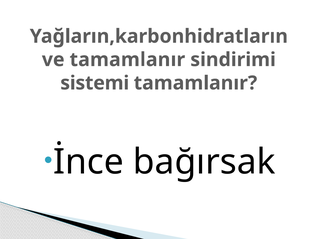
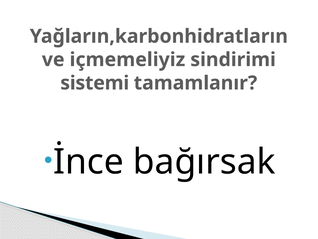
ve tamamlanır: tamamlanır -> içmemeliyiz
